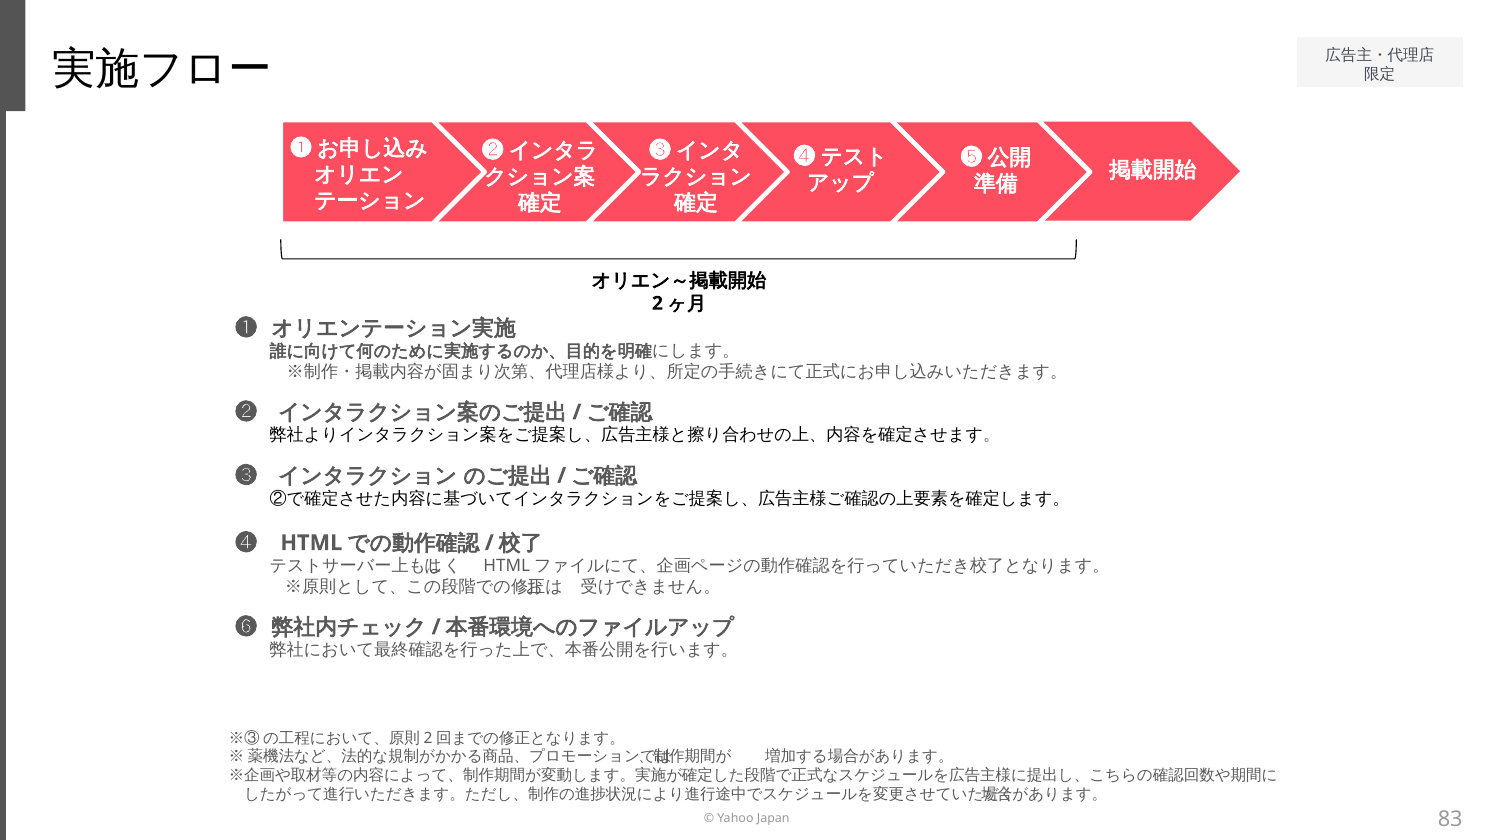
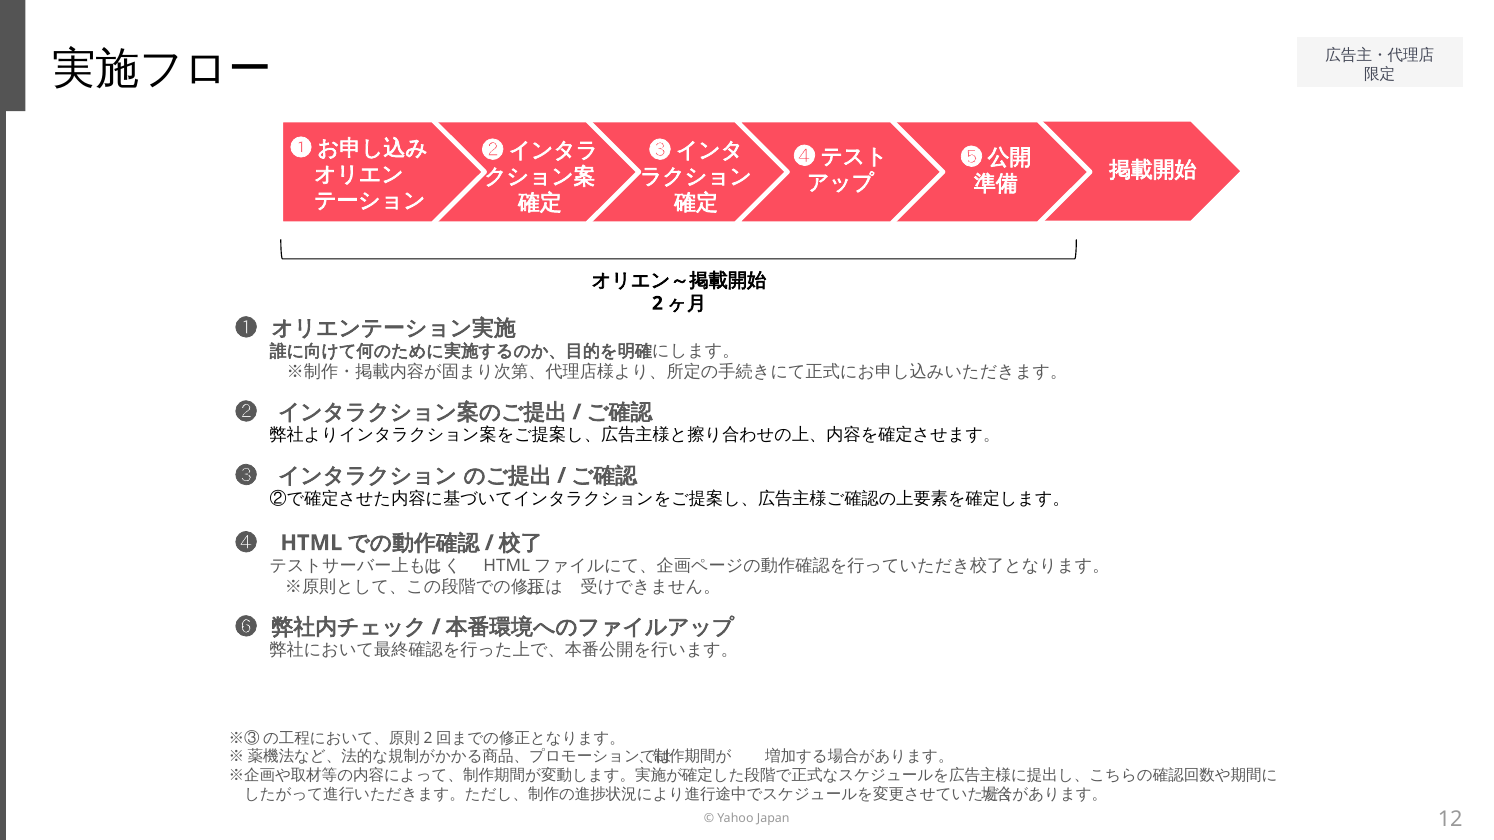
83: 83 -> 12
